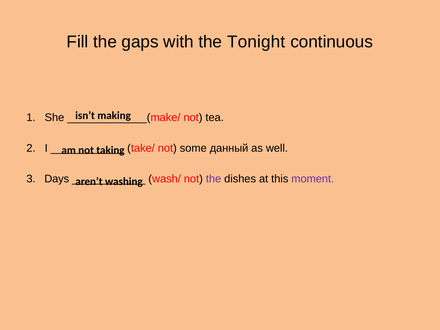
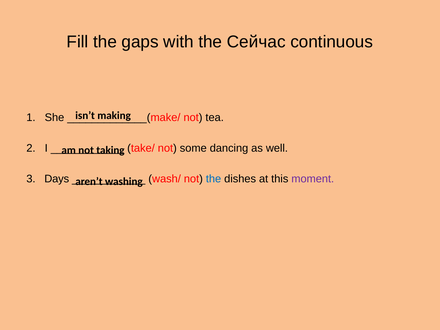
Tonight: Tonight -> Сейчас
данный: данный -> dancing
the at (214, 179) colour: purple -> blue
